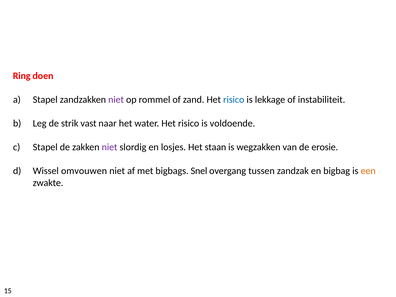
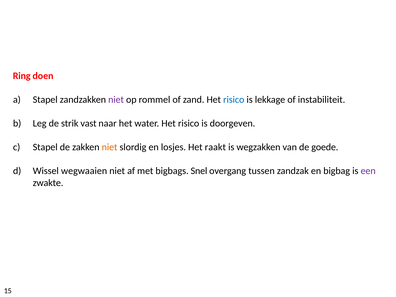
voldoende: voldoende -> doorgeven
niet at (110, 147) colour: purple -> orange
staan: staan -> raakt
erosie: erosie -> goede
omvouwen: omvouwen -> wegwaaien
een colour: orange -> purple
